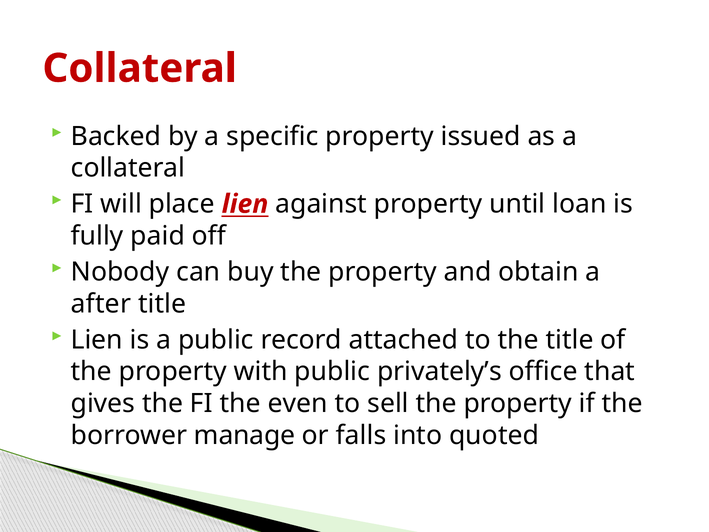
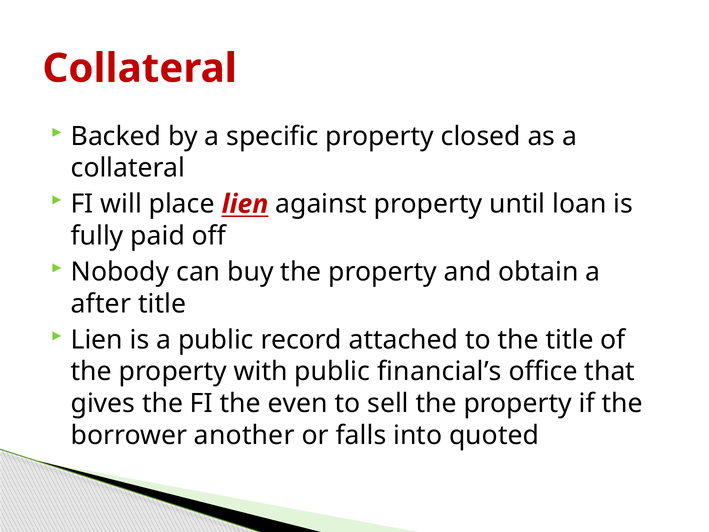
issued: issued -> closed
privately’s: privately’s -> financial’s
manage: manage -> another
